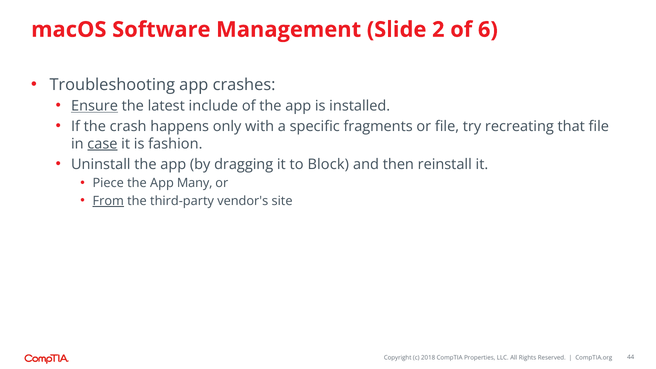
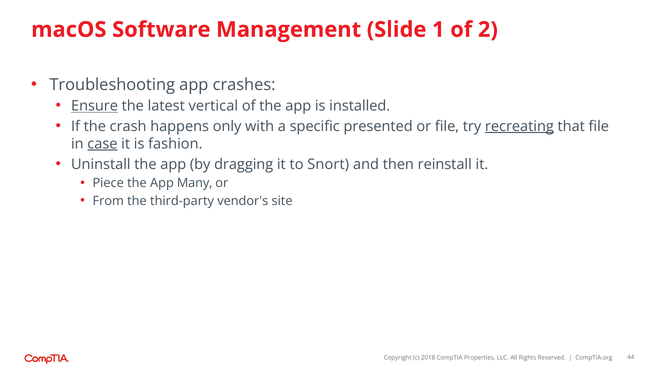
2: 2 -> 1
6: 6 -> 2
include: include -> vertical
fragments: fragments -> presented
recreating underline: none -> present
Block: Block -> Snort
From underline: present -> none
